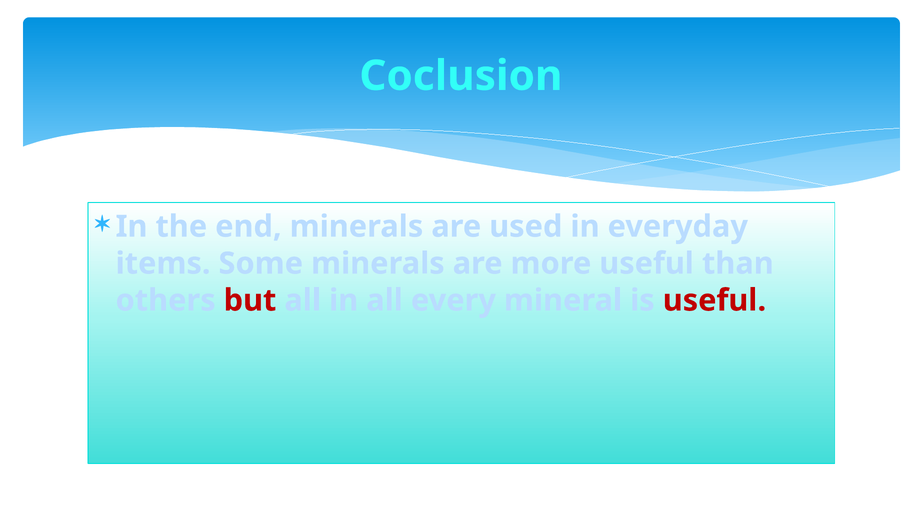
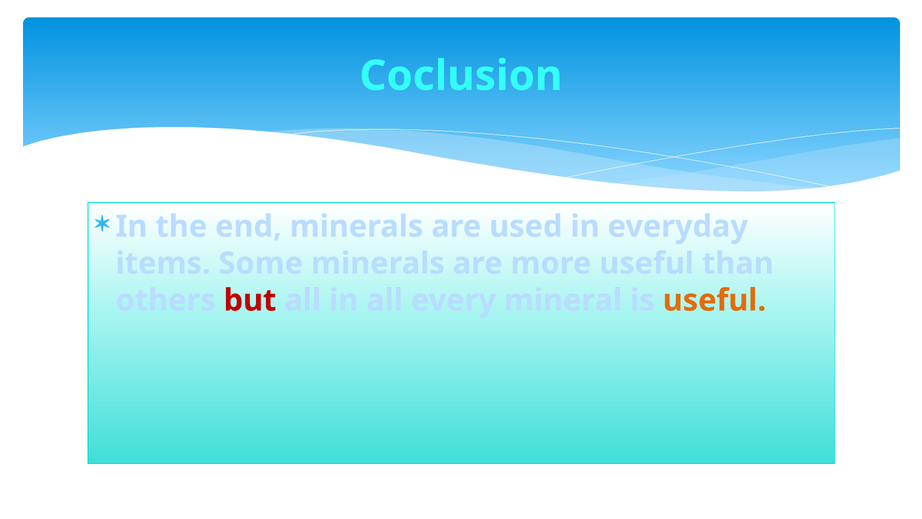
useful at (714, 300) colour: red -> orange
